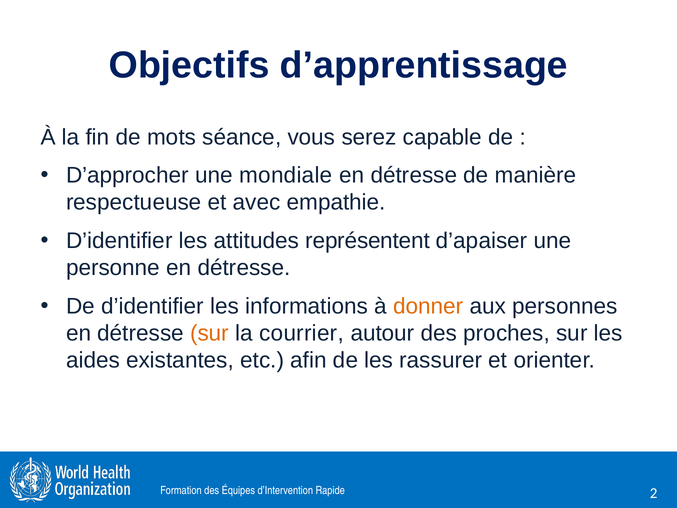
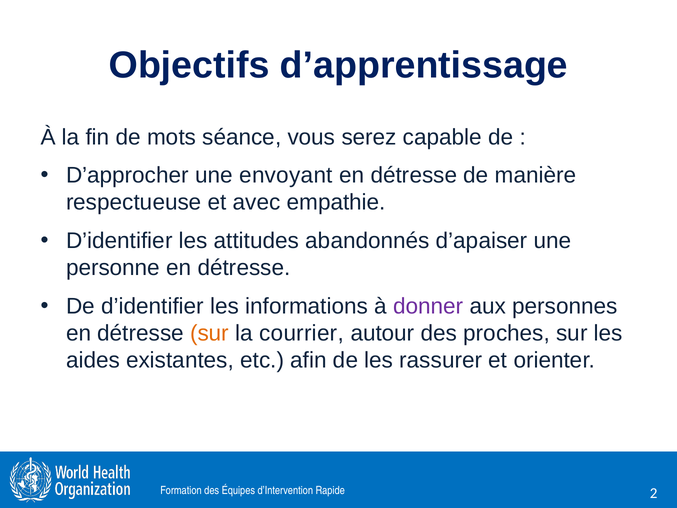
mondiale: mondiale -> envoyant
représentent: représentent -> abandonnés
donner colour: orange -> purple
